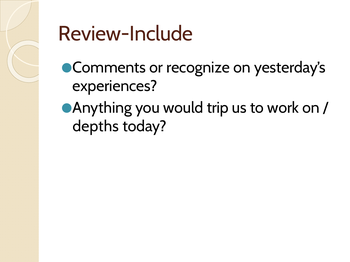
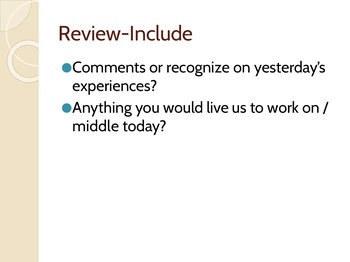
trip: trip -> live
depths: depths -> middle
